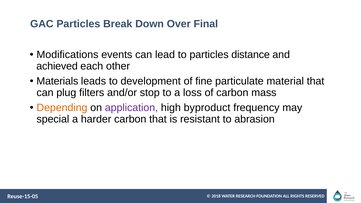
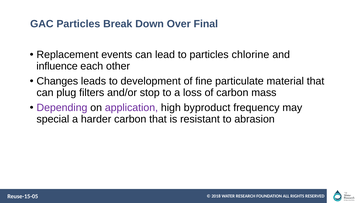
Modifications: Modifications -> Replacement
distance: distance -> chlorine
achieved: achieved -> influence
Materials: Materials -> Changes
Depending colour: orange -> purple
